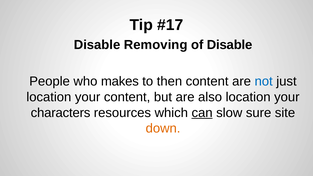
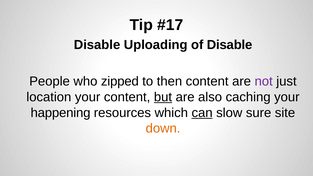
Removing: Removing -> Uploading
makes: makes -> zipped
not colour: blue -> purple
but underline: none -> present
also location: location -> caching
characters: characters -> happening
